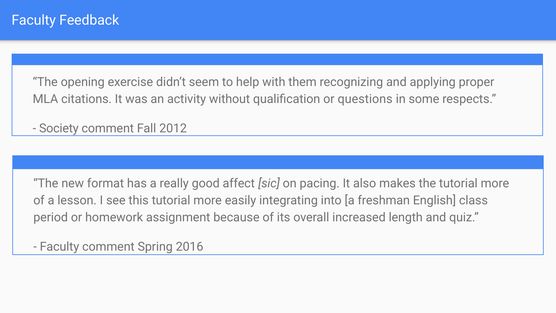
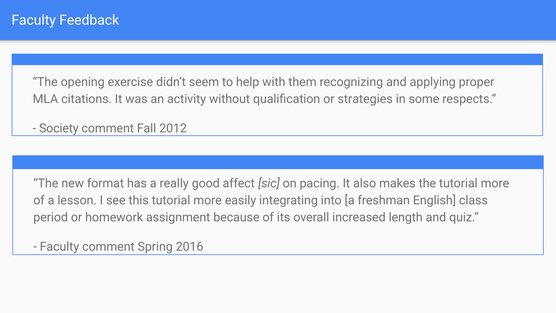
questions: questions -> strategies
